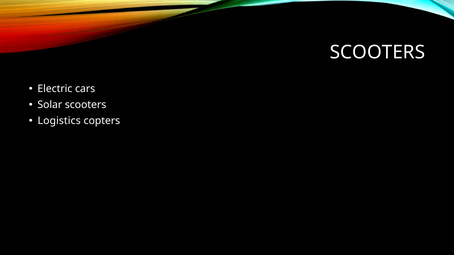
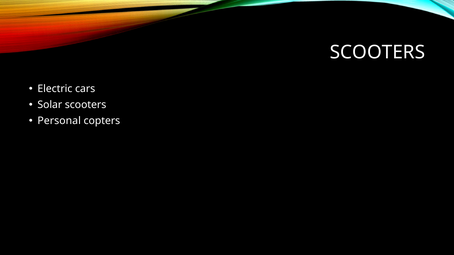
Logistics: Logistics -> Personal
